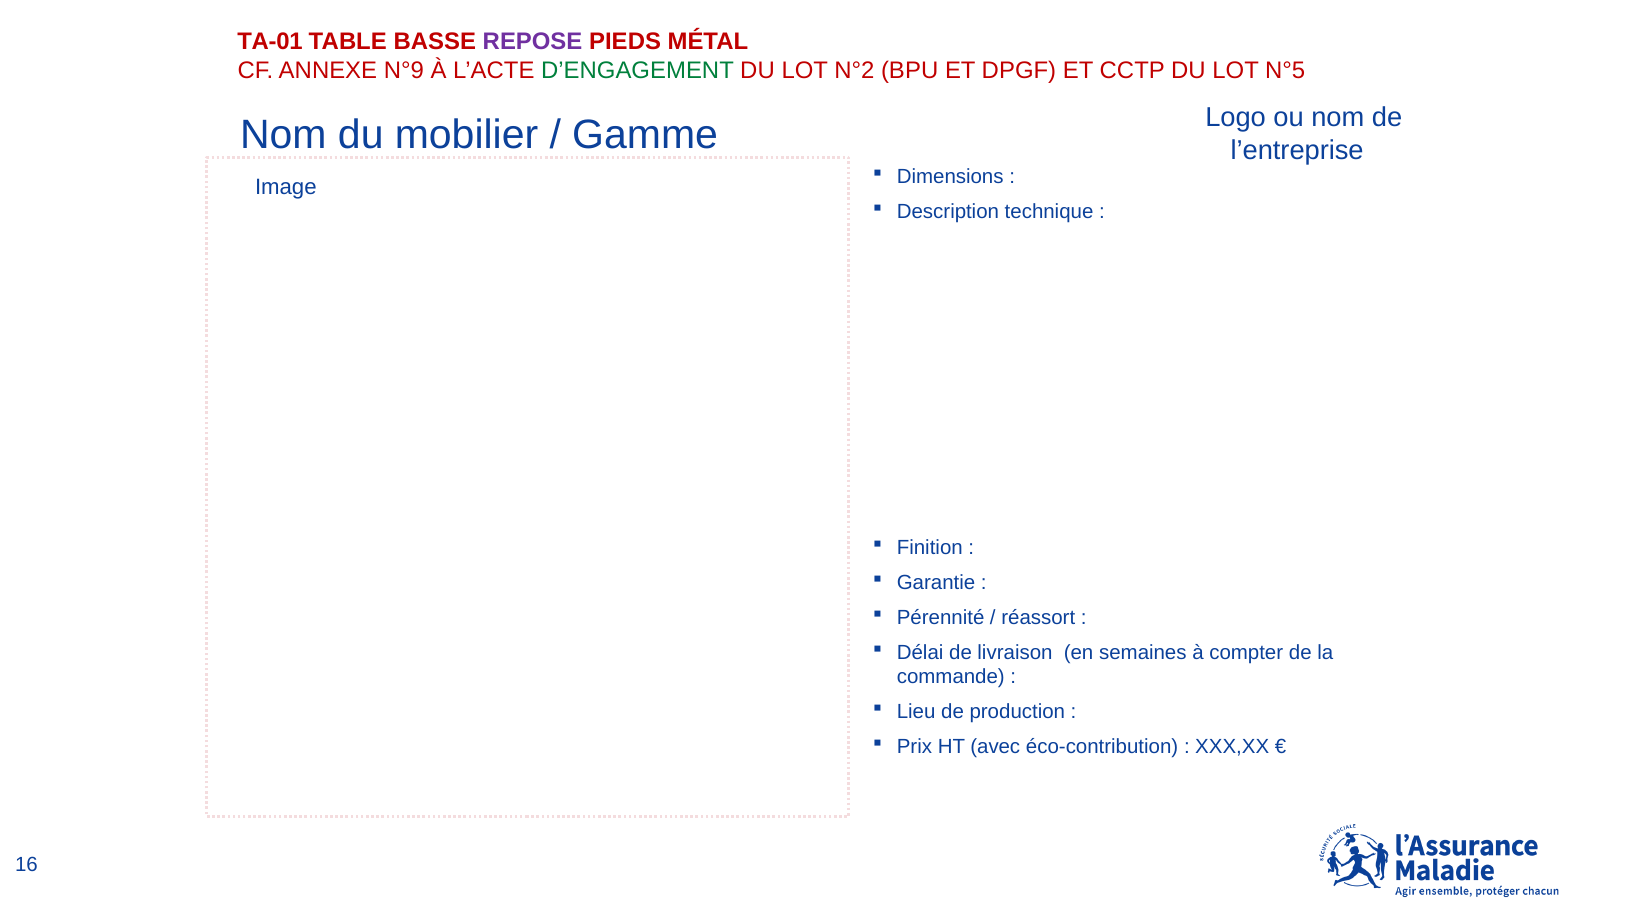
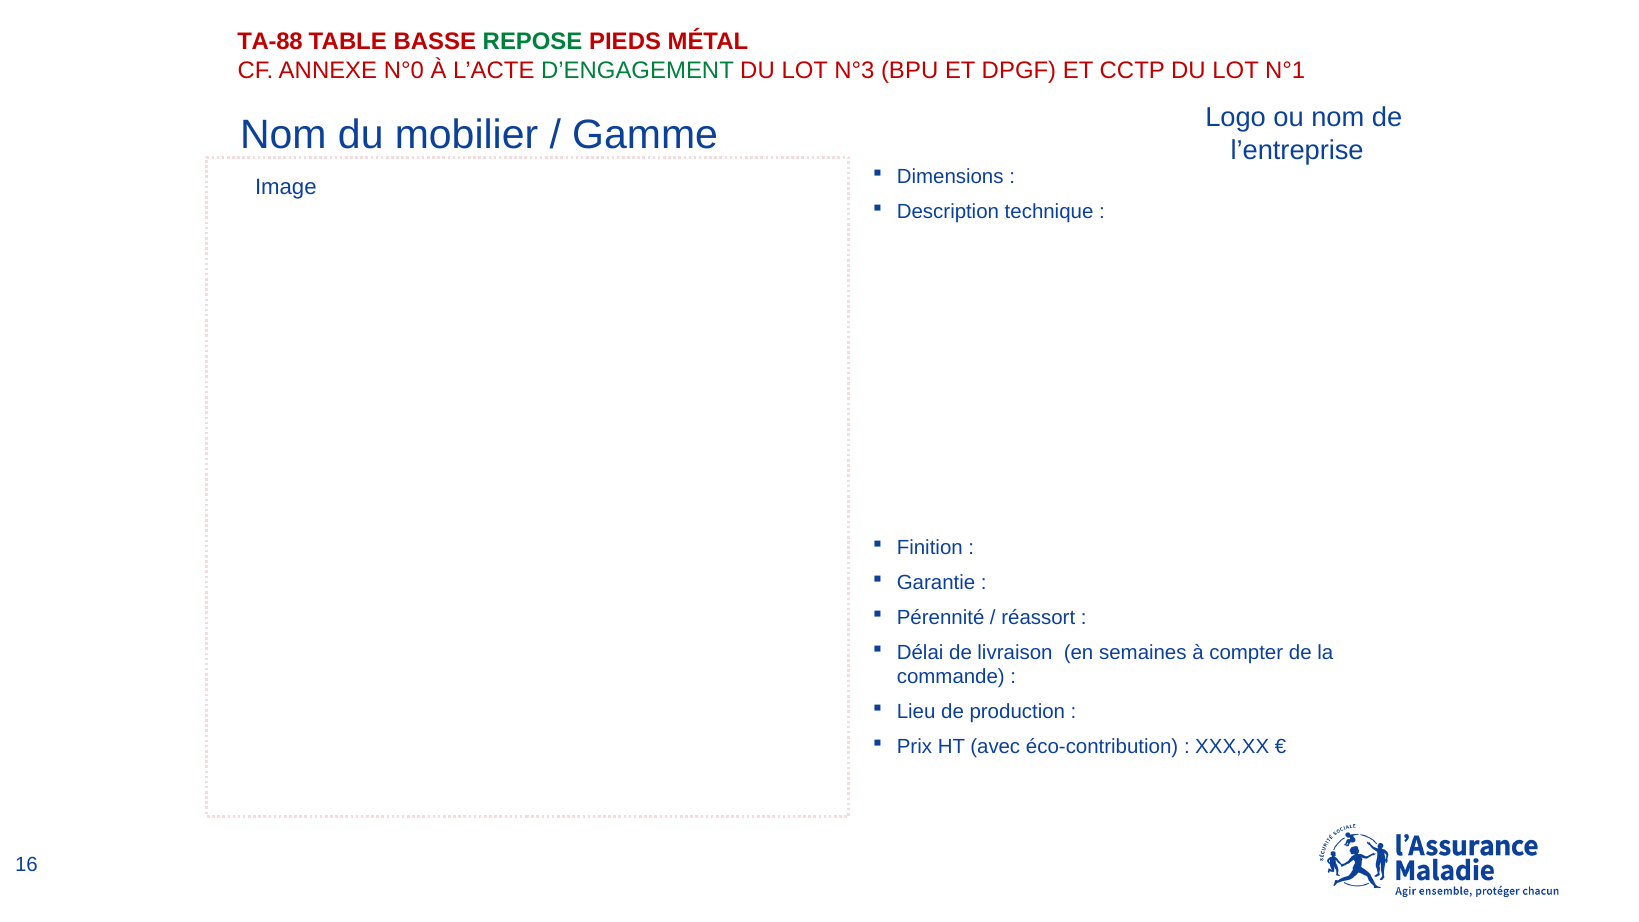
TA-01: TA-01 -> TA-88
REPOSE colour: purple -> green
N°9: N°9 -> N°0
N°2: N°2 -> N°3
N°5: N°5 -> N°1
